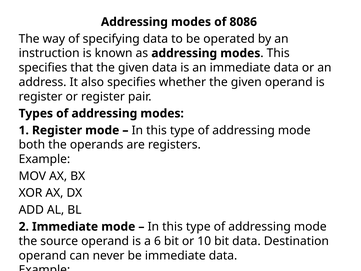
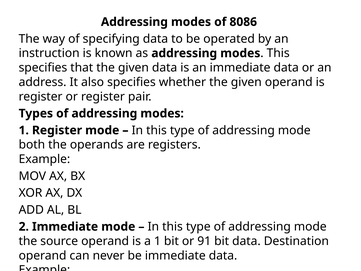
a 6: 6 -> 1
10: 10 -> 91
